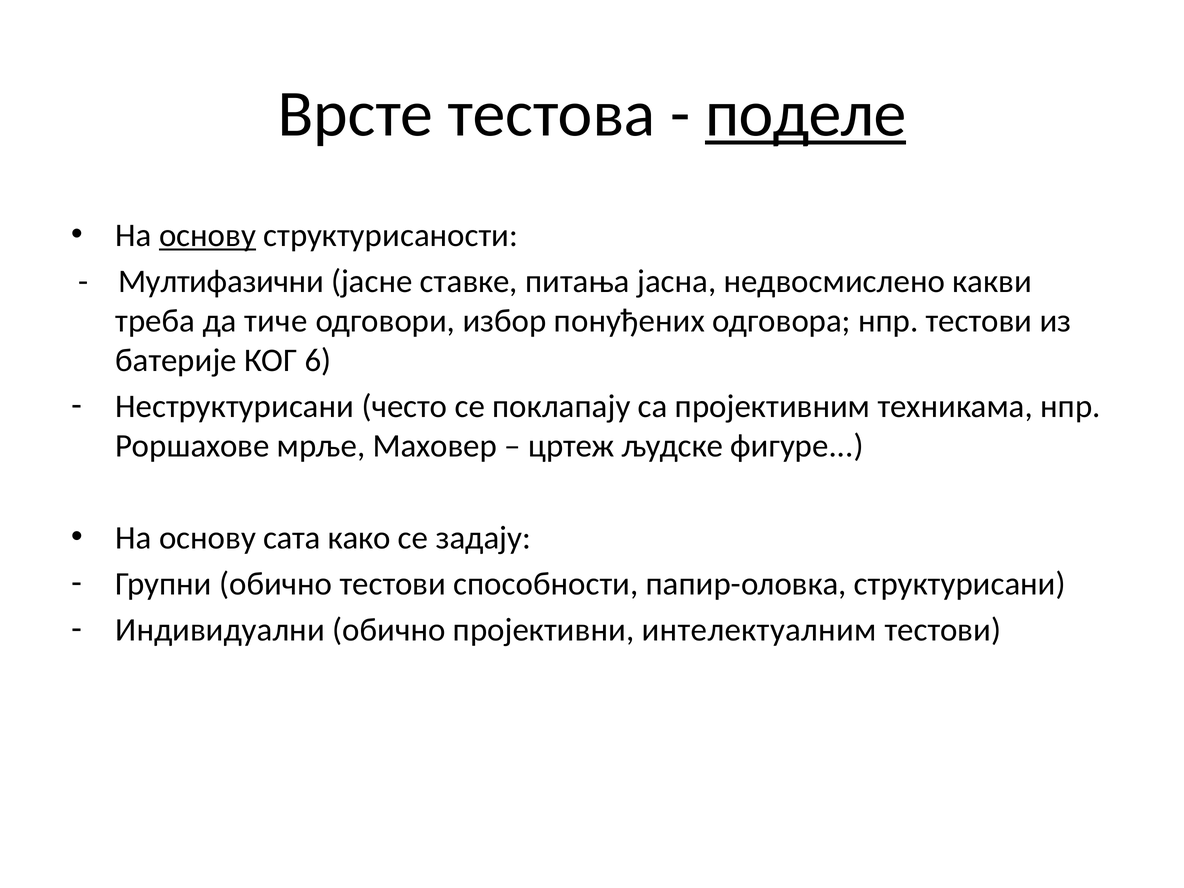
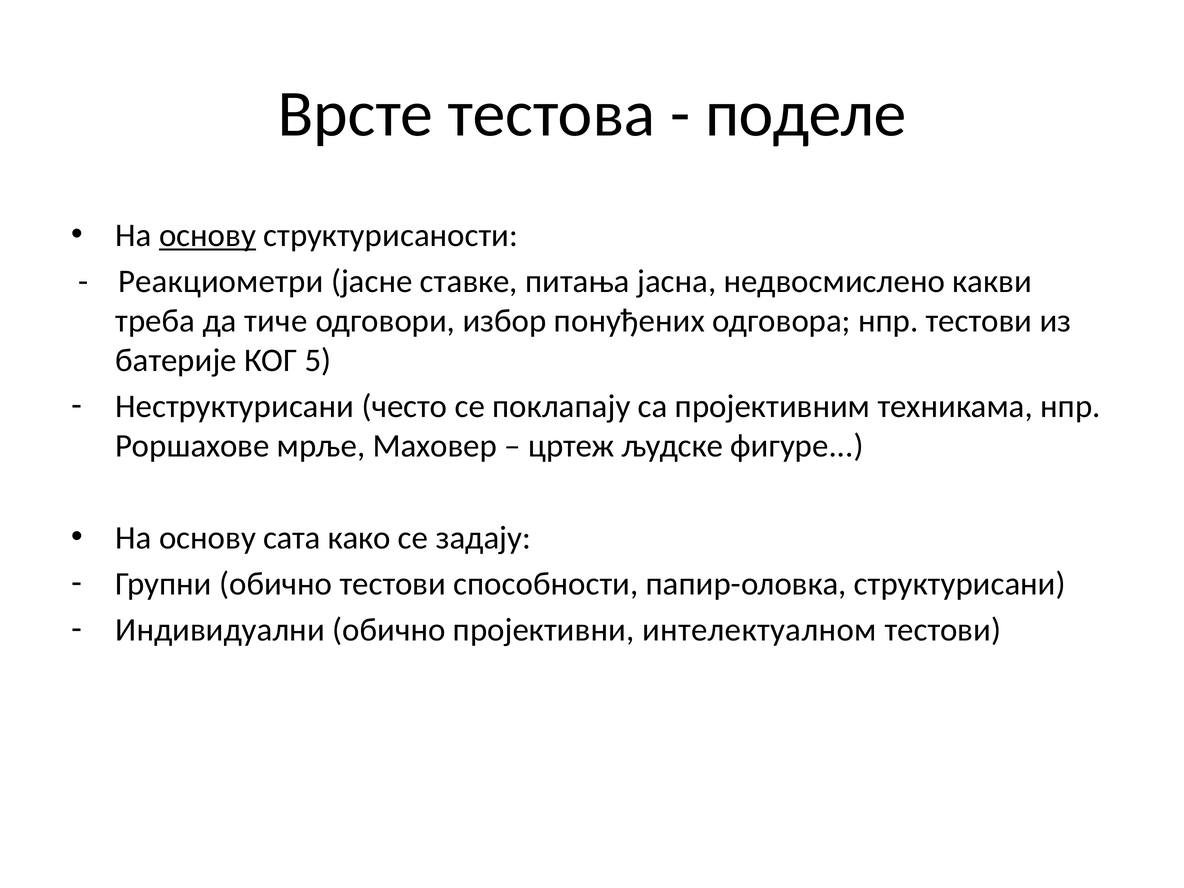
поделе underline: present -> none
Мултифазични: Мултифазични -> Реакциометри
6: 6 -> 5
интелектуалним: интелектуалним -> интелектуалном
